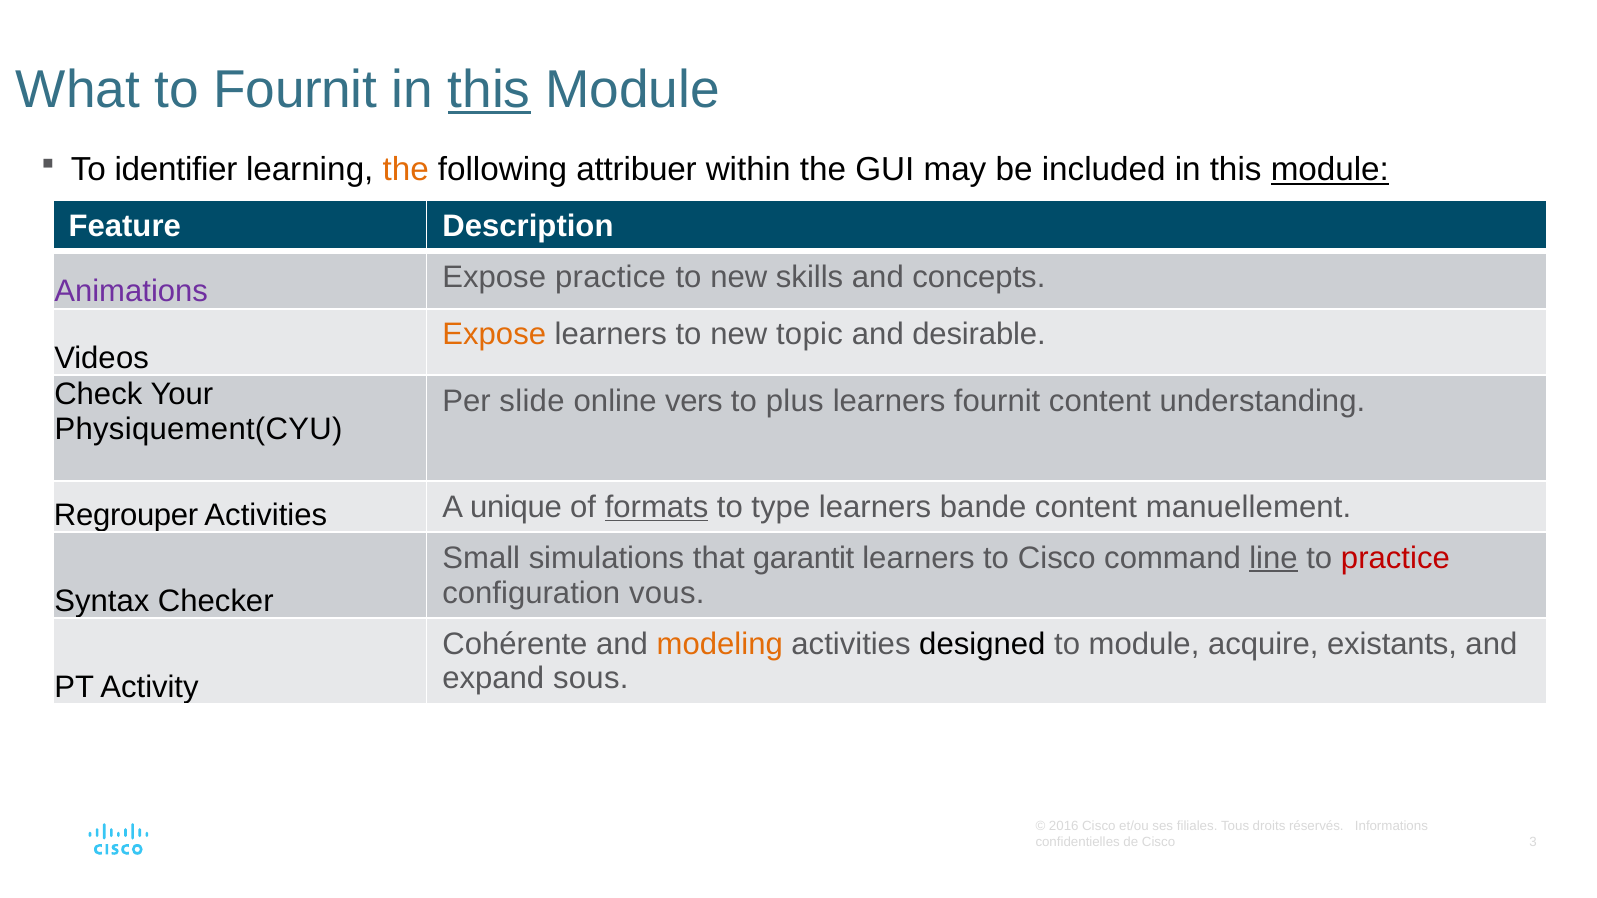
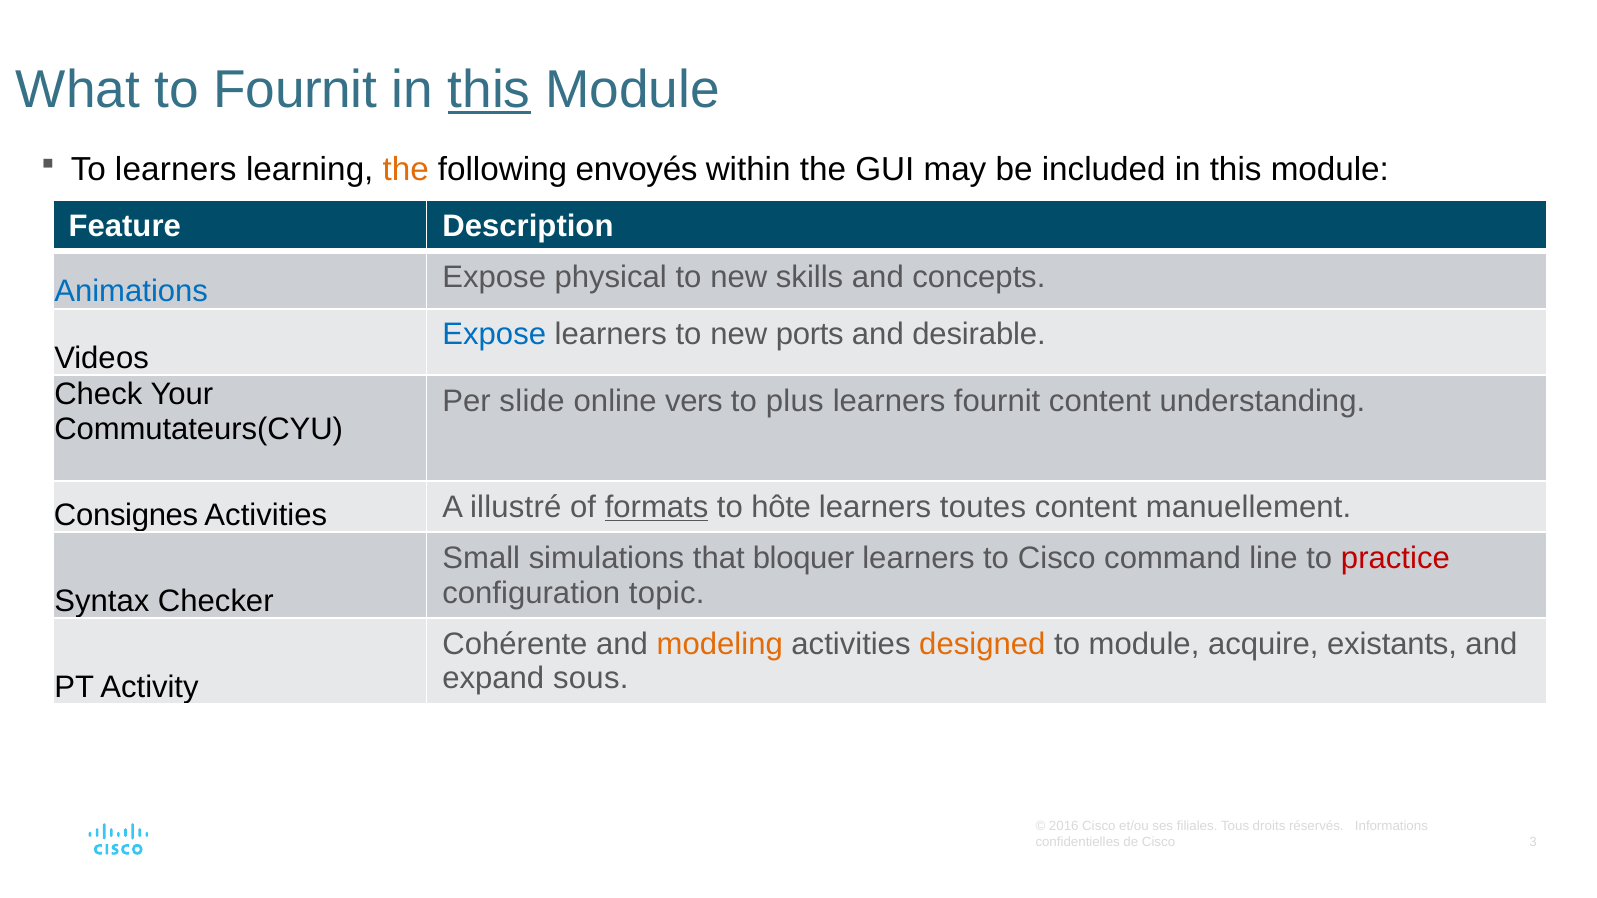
To identifier: identifier -> learners
attribuer: attribuer -> envoyés
module at (1330, 170) underline: present -> none
Animations colour: purple -> blue
Expose practice: practice -> physical
Expose at (494, 335) colour: orange -> blue
topic: topic -> ports
Physiquement(CYU: Physiquement(CYU -> Commutateurs(CYU
Regrouper: Regrouper -> Consignes
unique: unique -> illustré
type: type -> hôte
bande: bande -> toutes
garantit: garantit -> bloquer
line underline: present -> none
vous: vous -> topic
designed colour: black -> orange
